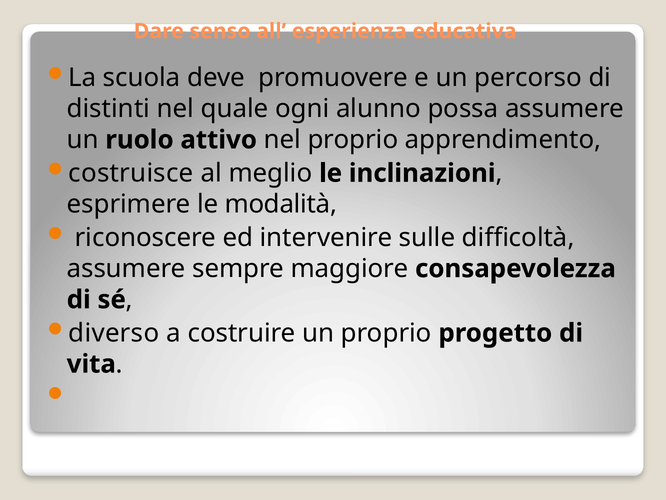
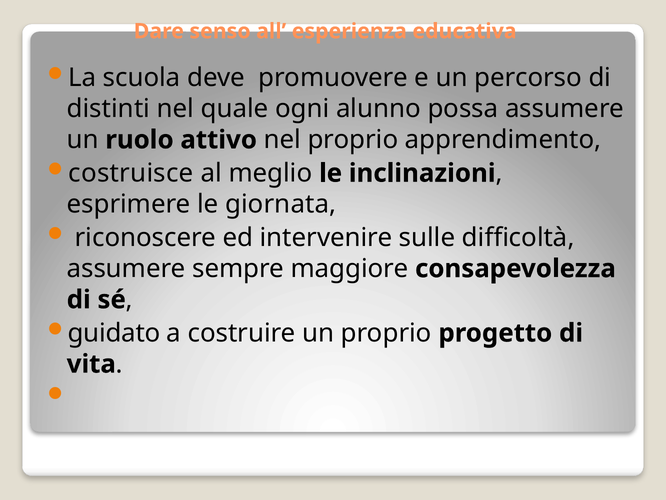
modalità: modalità -> giornata
diverso: diverso -> guidato
